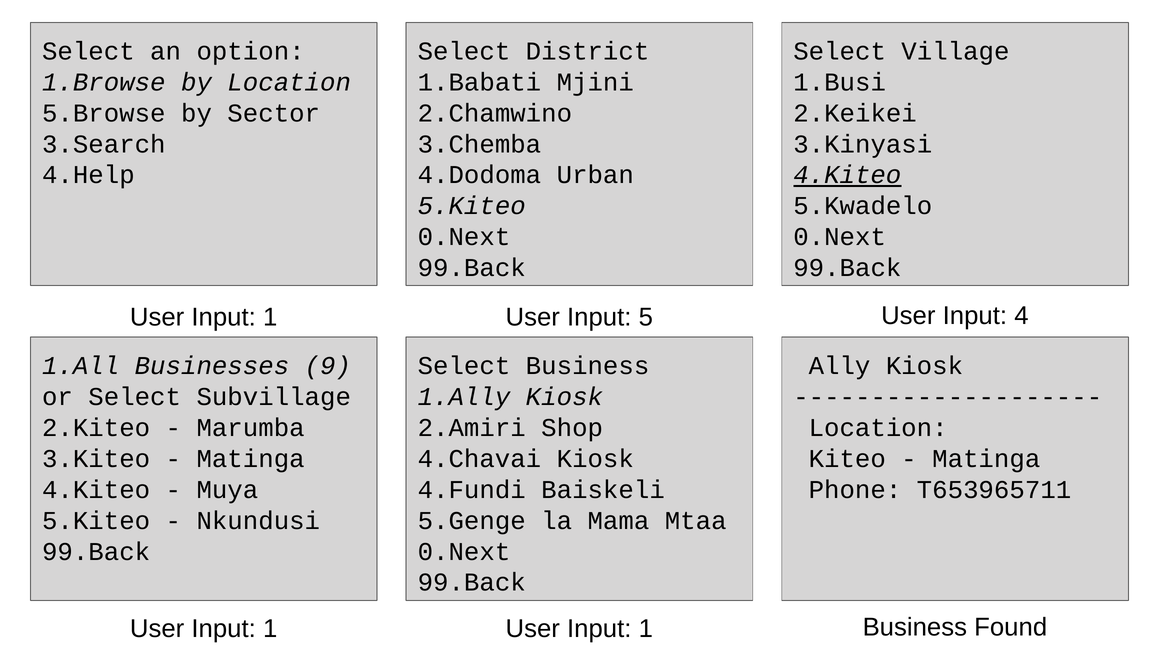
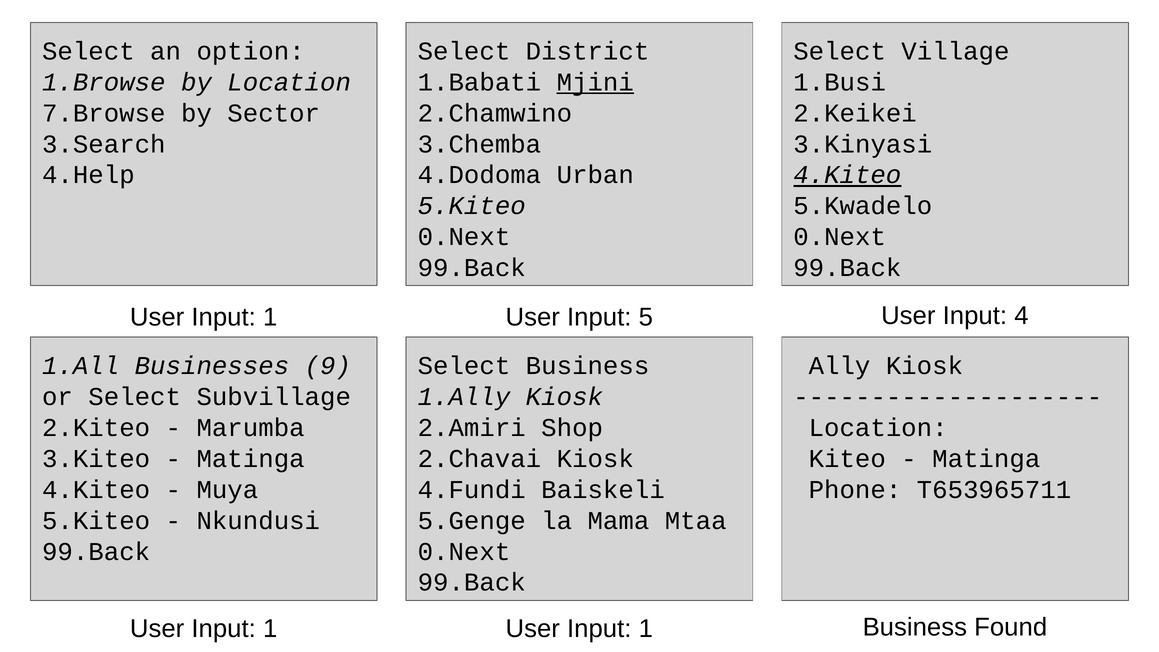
Mjini underline: none -> present
5.Browse: 5.Browse -> 7.Browse
4.Chavai: 4.Chavai -> 2.Chavai
